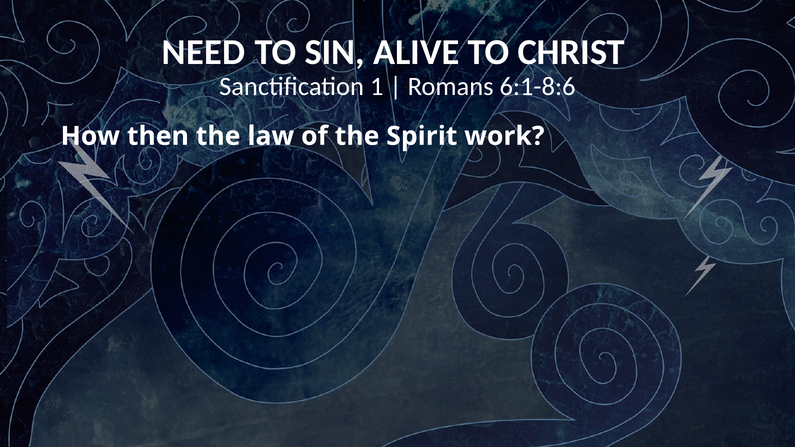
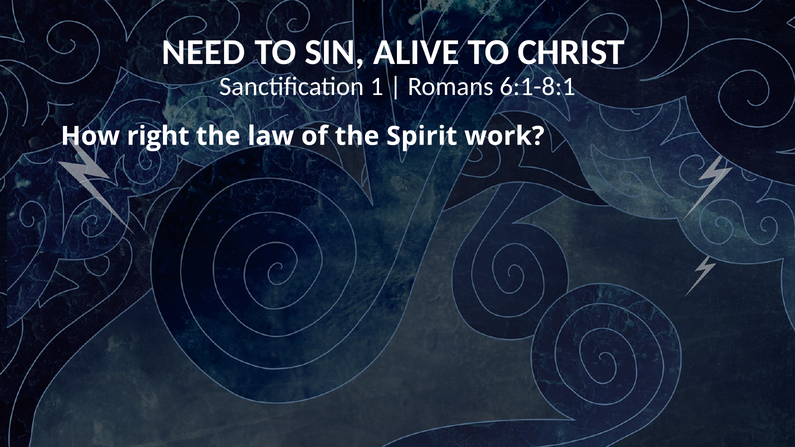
6:1-8:6: 6:1-8:6 -> 6:1-8:1
then: then -> right
